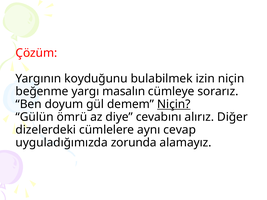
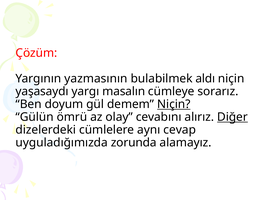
koyduğunu: koyduğunu -> yazmasının
izin: izin -> aldı
beğenme: beğenme -> yaşasaydı
diye: diye -> olay
Diğer underline: none -> present
